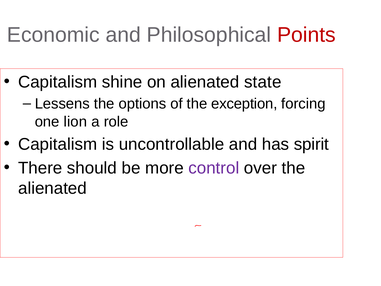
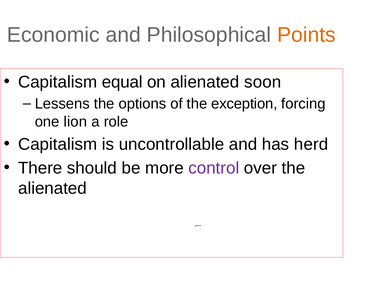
Points colour: red -> orange
shine: shine -> equal
state: state -> soon
spirit: spirit -> herd
